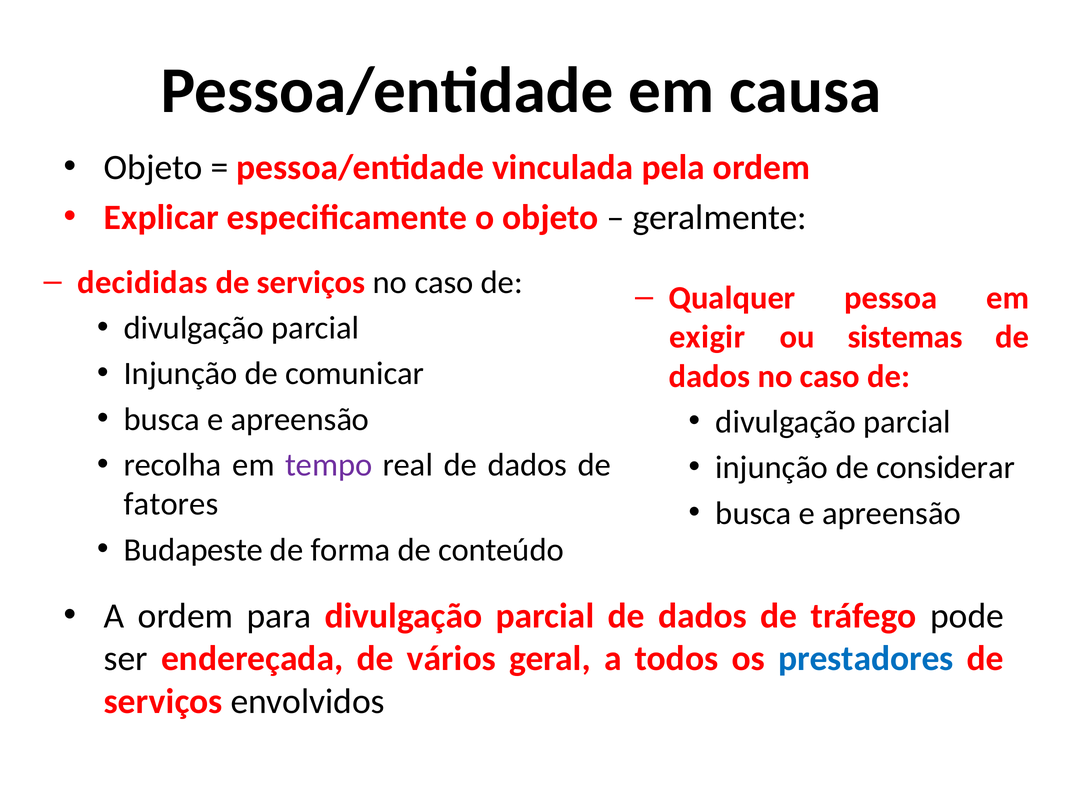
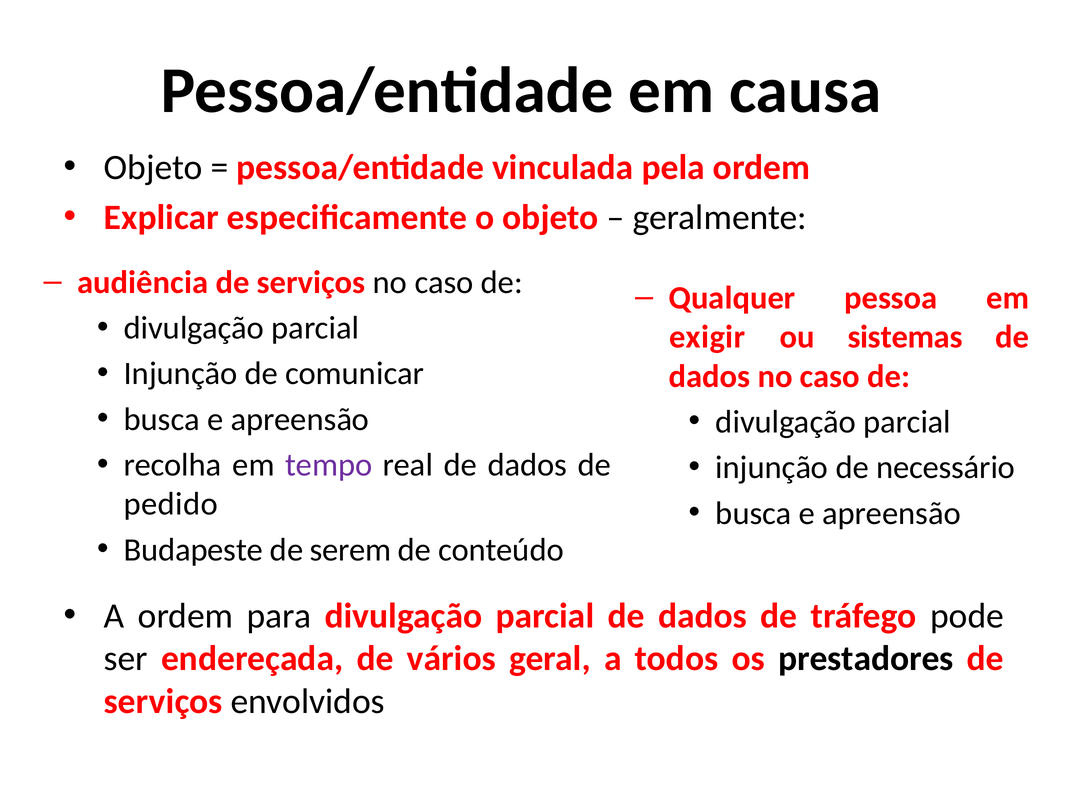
decididas: decididas -> audiência
considerar: considerar -> necessário
fatores: fatores -> pedido
forma: forma -> serem
prestadores colour: blue -> black
